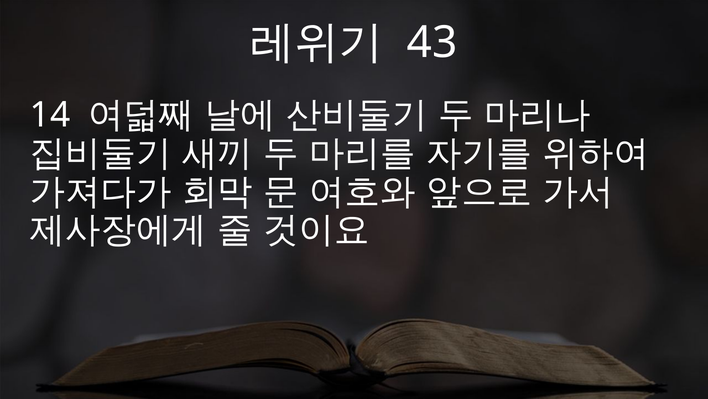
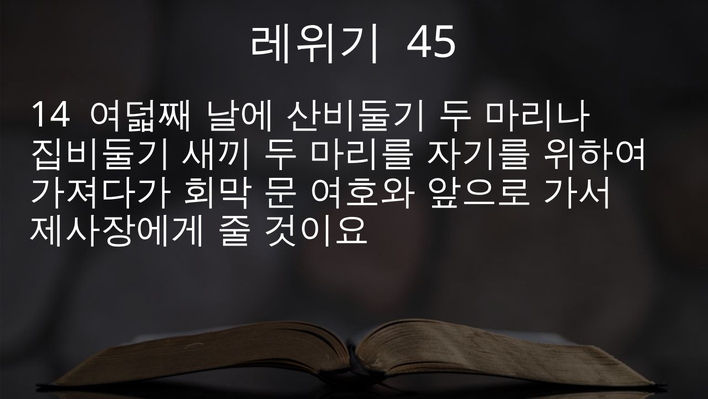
43: 43 -> 45
